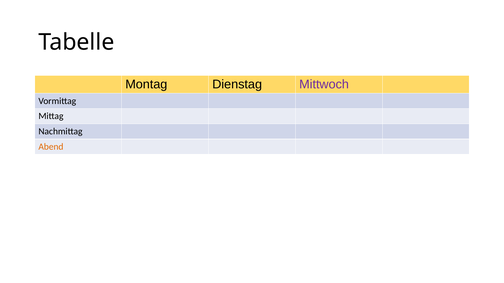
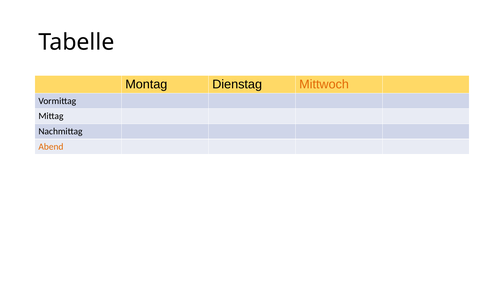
Mittwoch colour: purple -> orange
